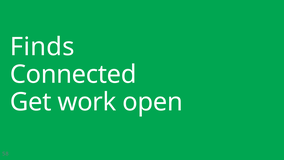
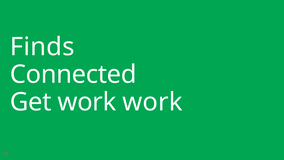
work open: open -> work
